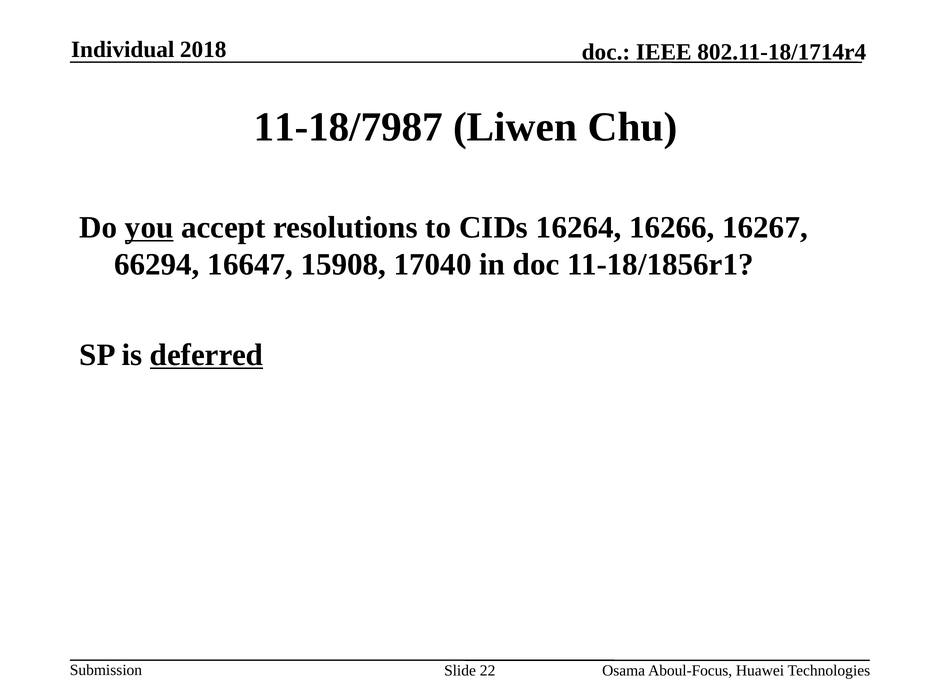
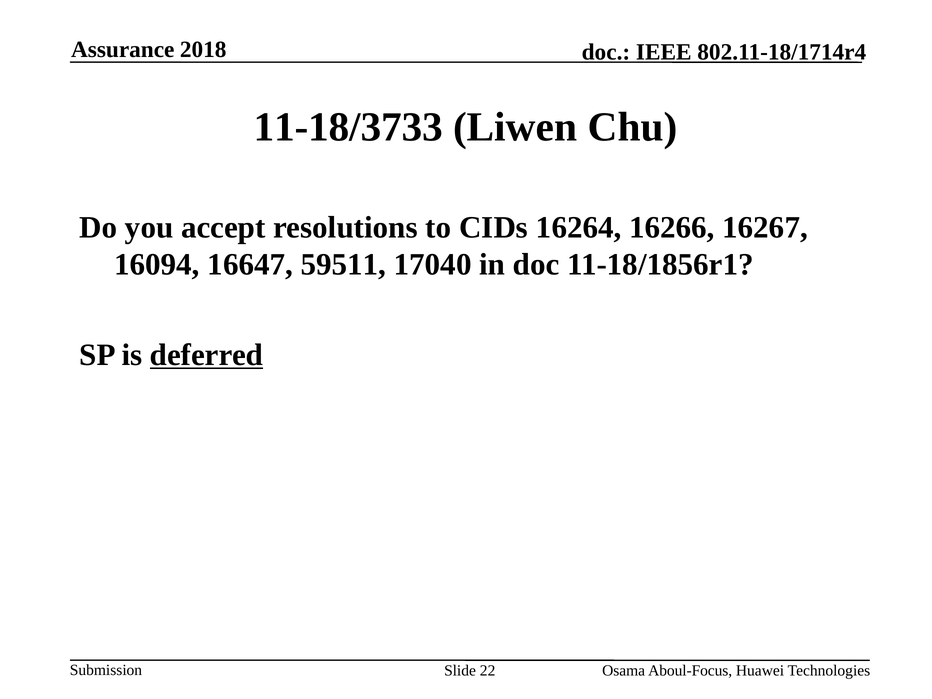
Individual: Individual -> Assurance
11-18/7987: 11-18/7987 -> 11-18/3733
you underline: present -> none
66294: 66294 -> 16094
15908: 15908 -> 59511
